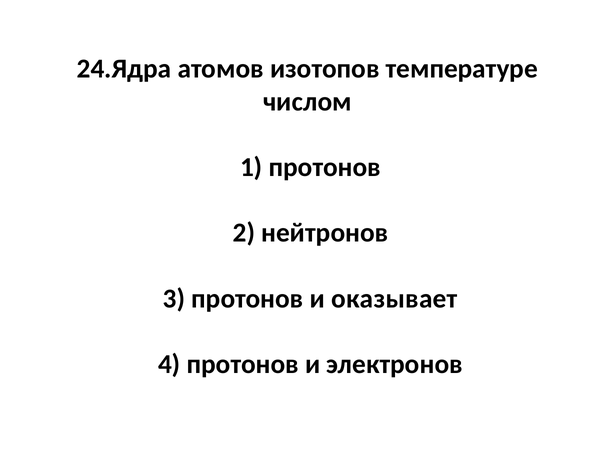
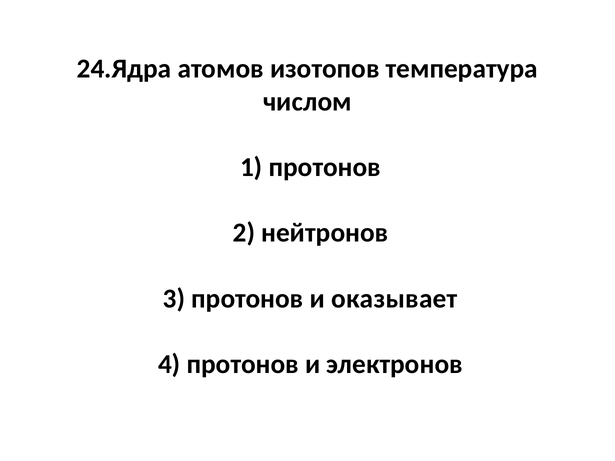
температуре: температуре -> температура
